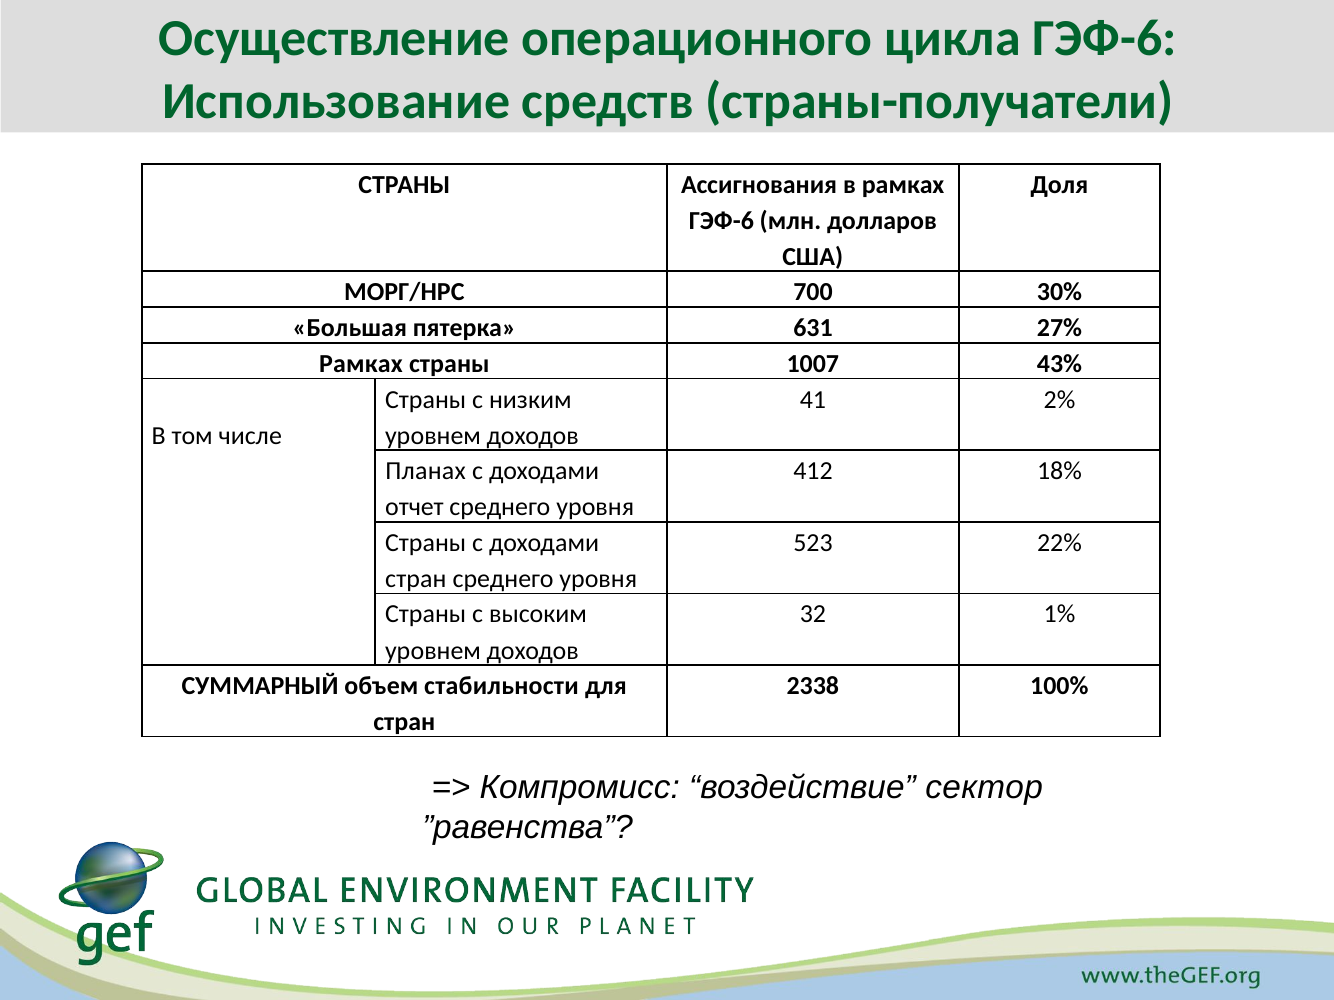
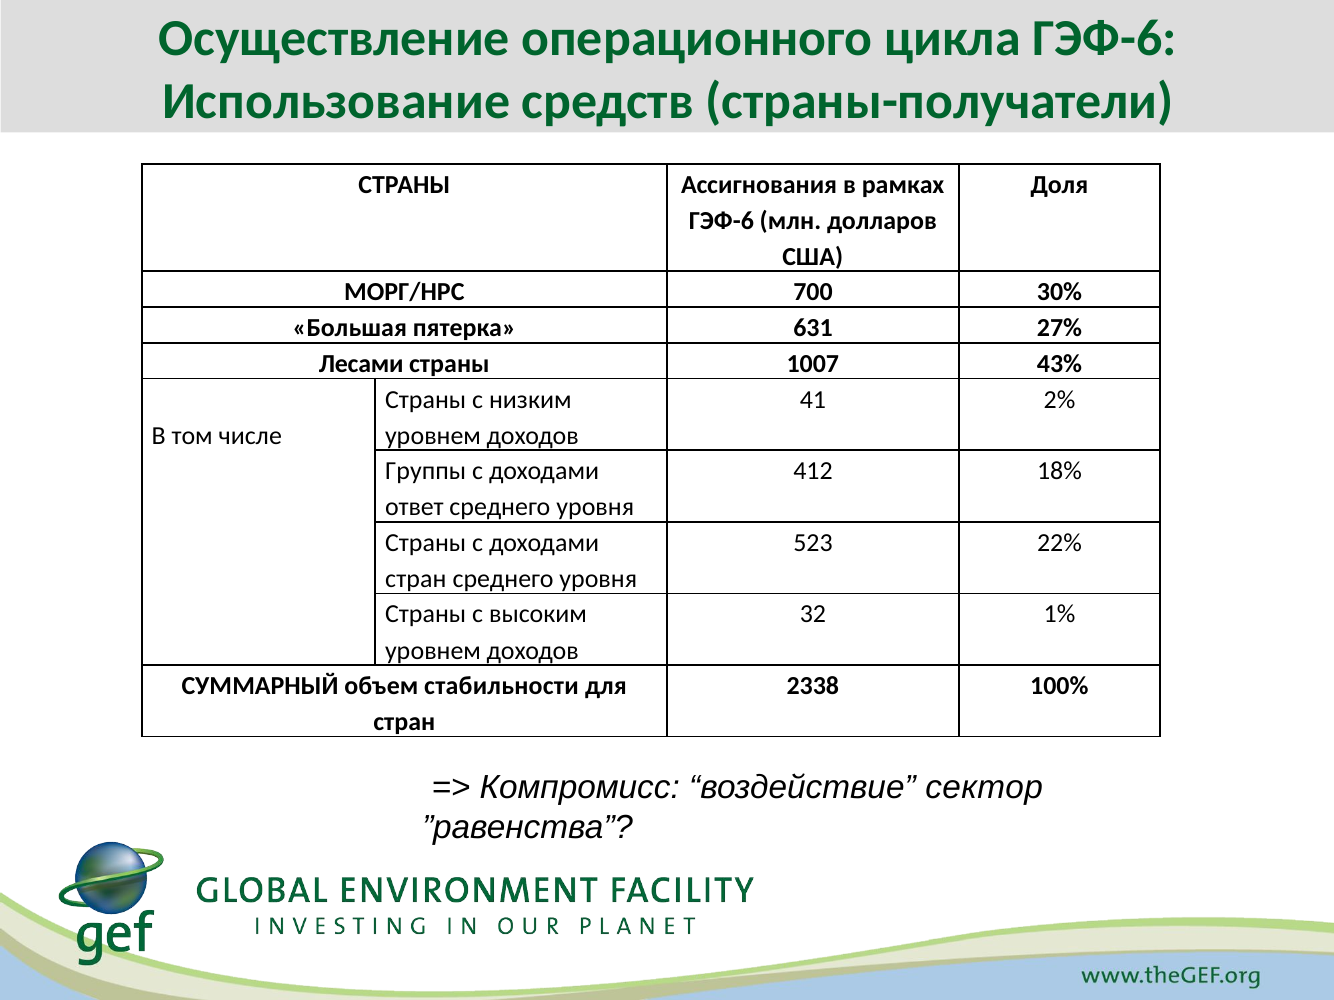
Рамках at (361, 364): Рамках -> Лесами
Планах: Планах -> Группы
отчет: отчет -> ответ
